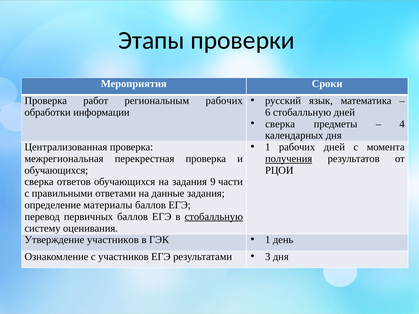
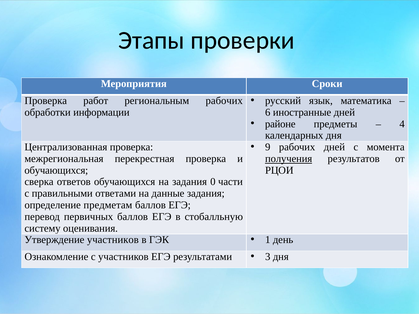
6 стобалльную: стобалльную -> иностранные
сверка at (280, 124): сверка -> районе
1 at (268, 147): 1 -> 9
9: 9 -> 0
материалы: материалы -> предметам
стобалльную at (214, 217) underline: present -> none
